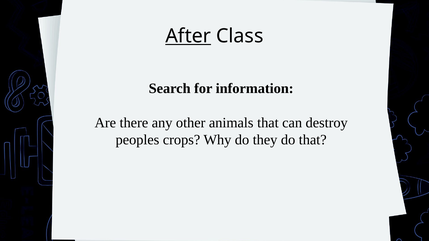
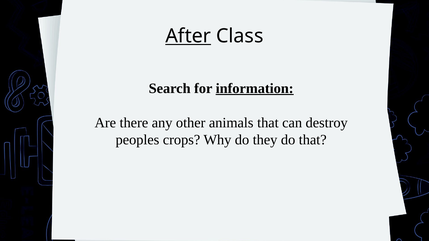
information underline: none -> present
